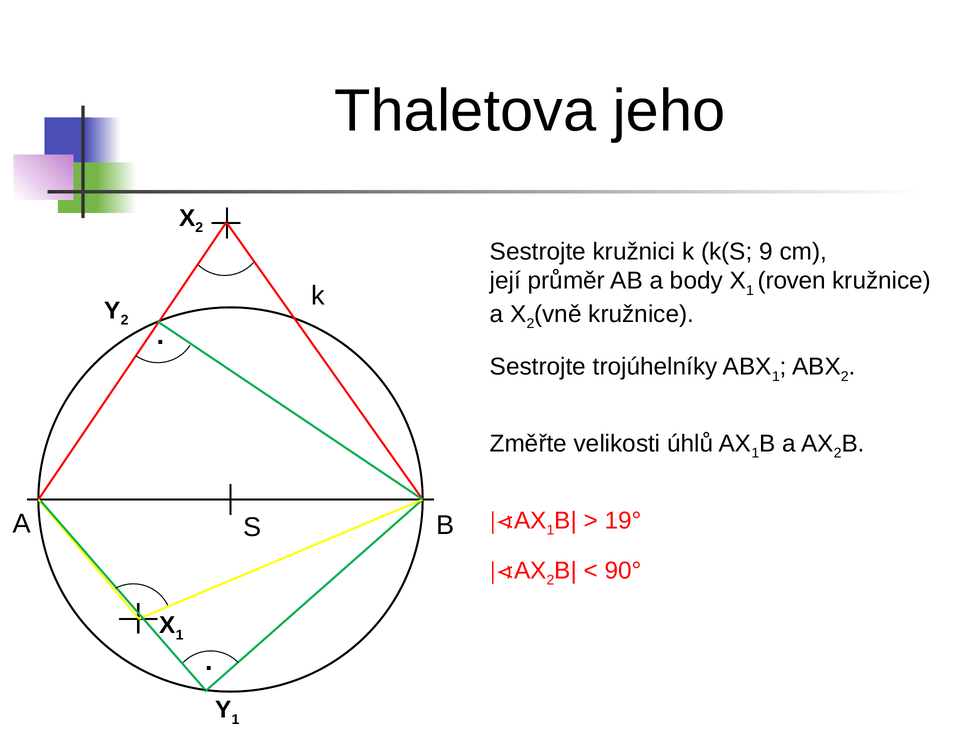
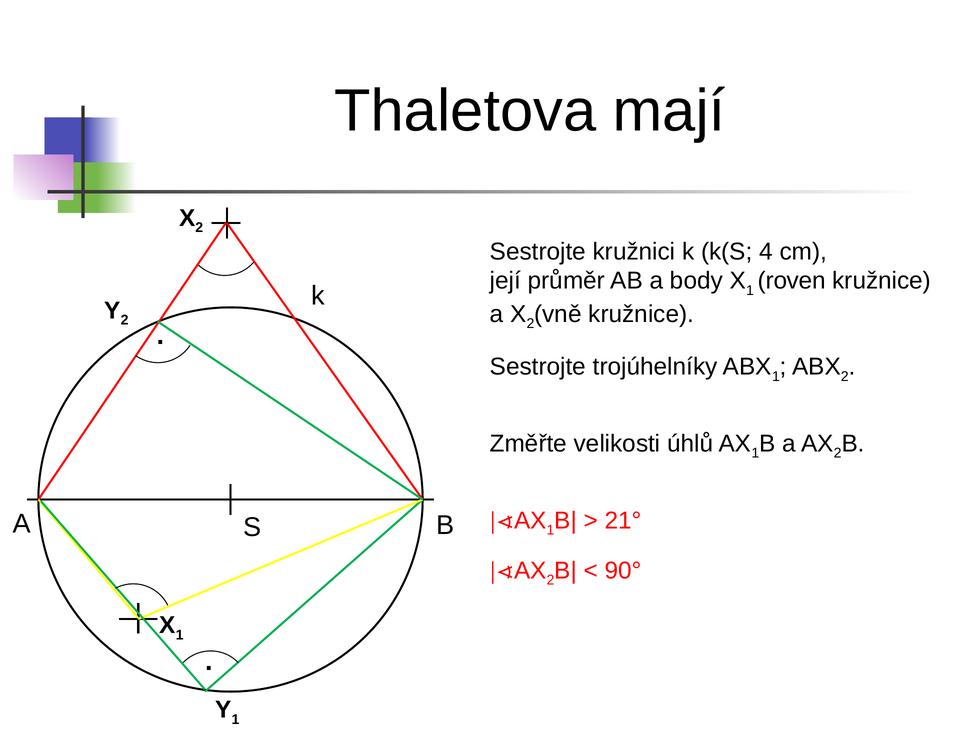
jeho: jeho -> mají
9: 9 -> 4
19°: 19° -> 21°
